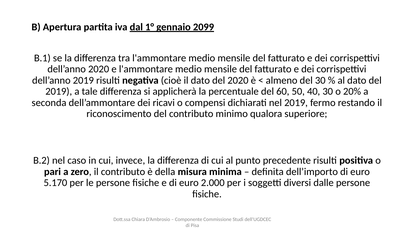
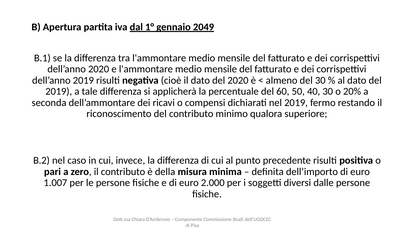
2099: 2099 -> 2049
5.170: 5.170 -> 1.007
